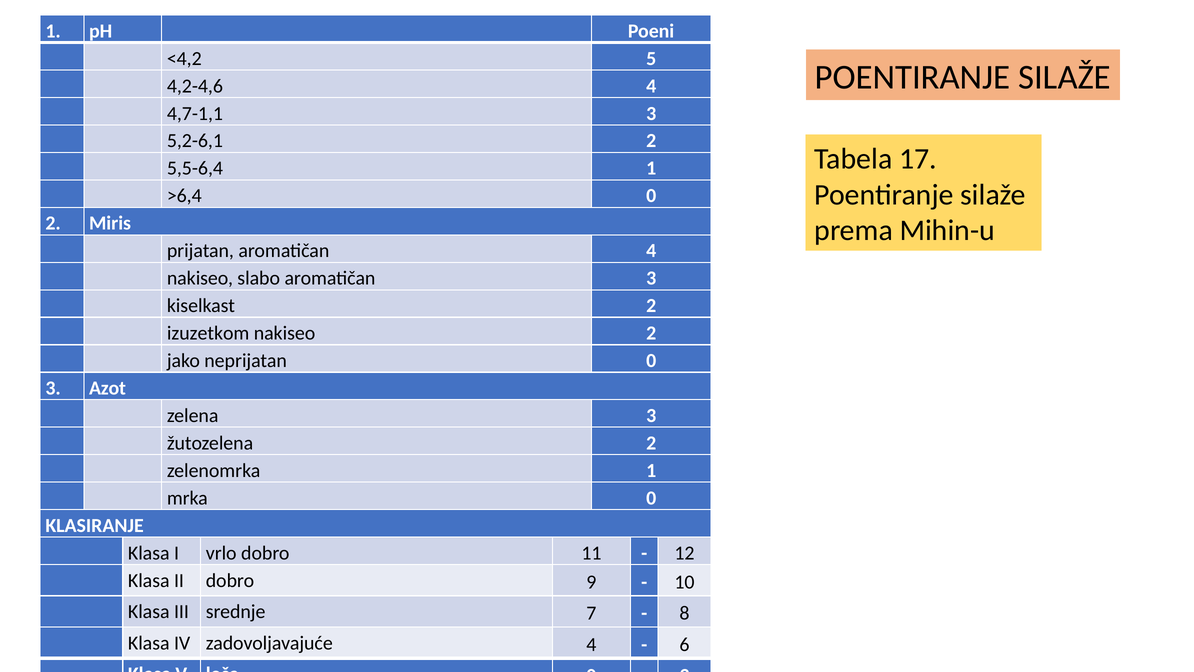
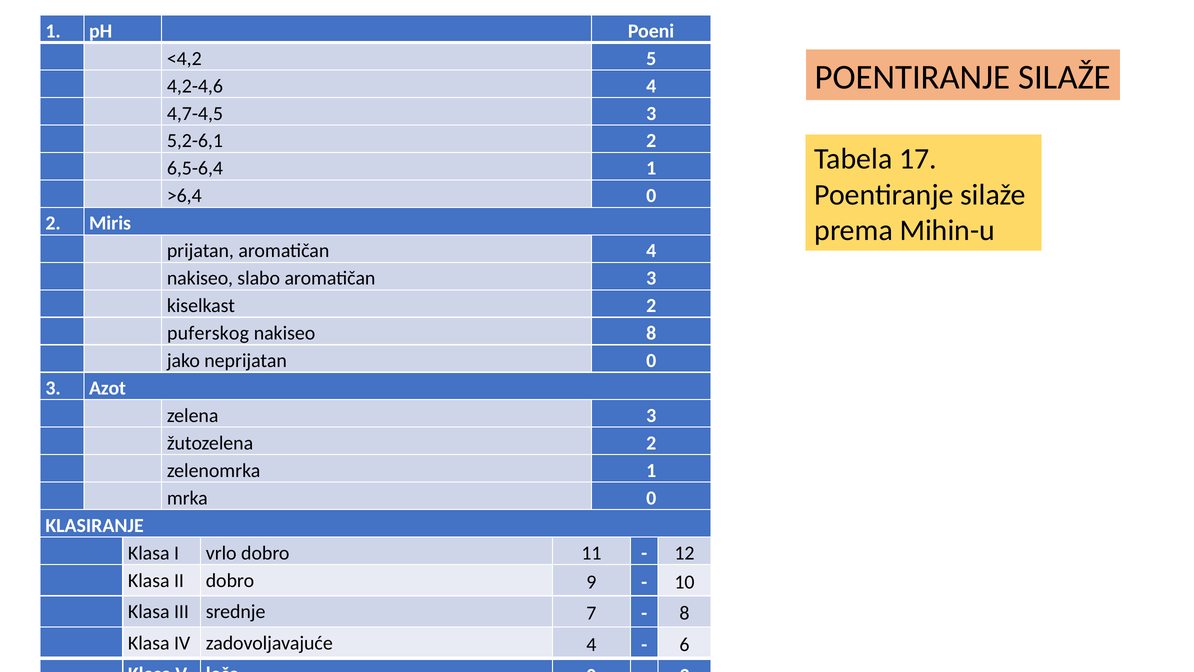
4,7-1,1: 4,7-1,1 -> 4,7-4,5
5,5-6,4: 5,5-6,4 -> 6,5-6,4
izuzetkom: izuzetkom -> puferskog
nakiseo 2: 2 -> 8
